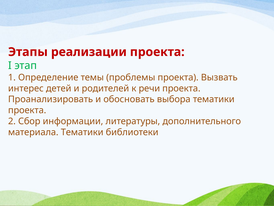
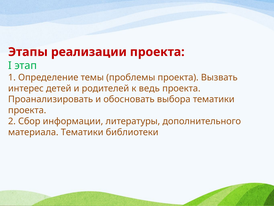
речи: речи -> ведь
